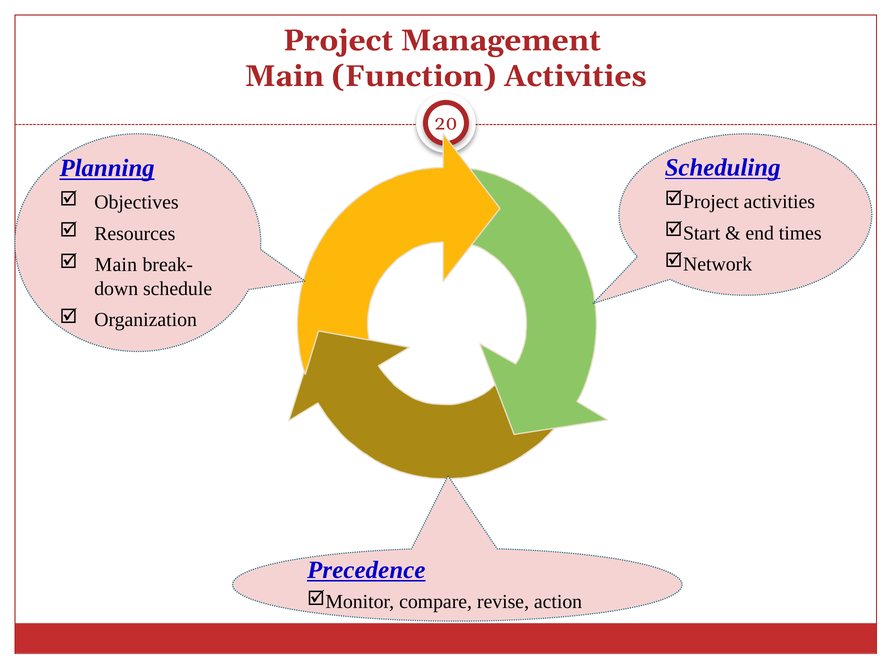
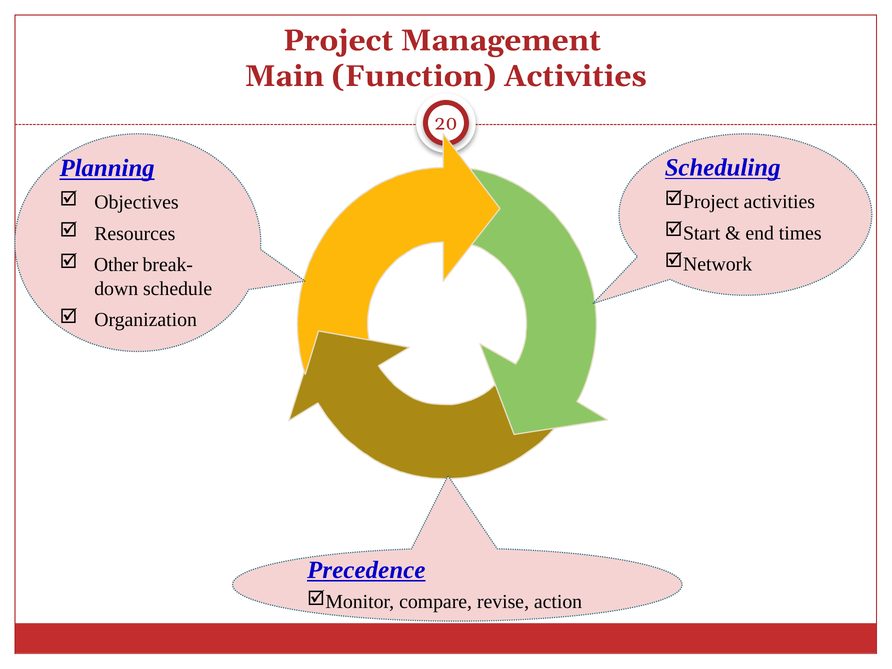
Main at (116, 265): Main -> Other
